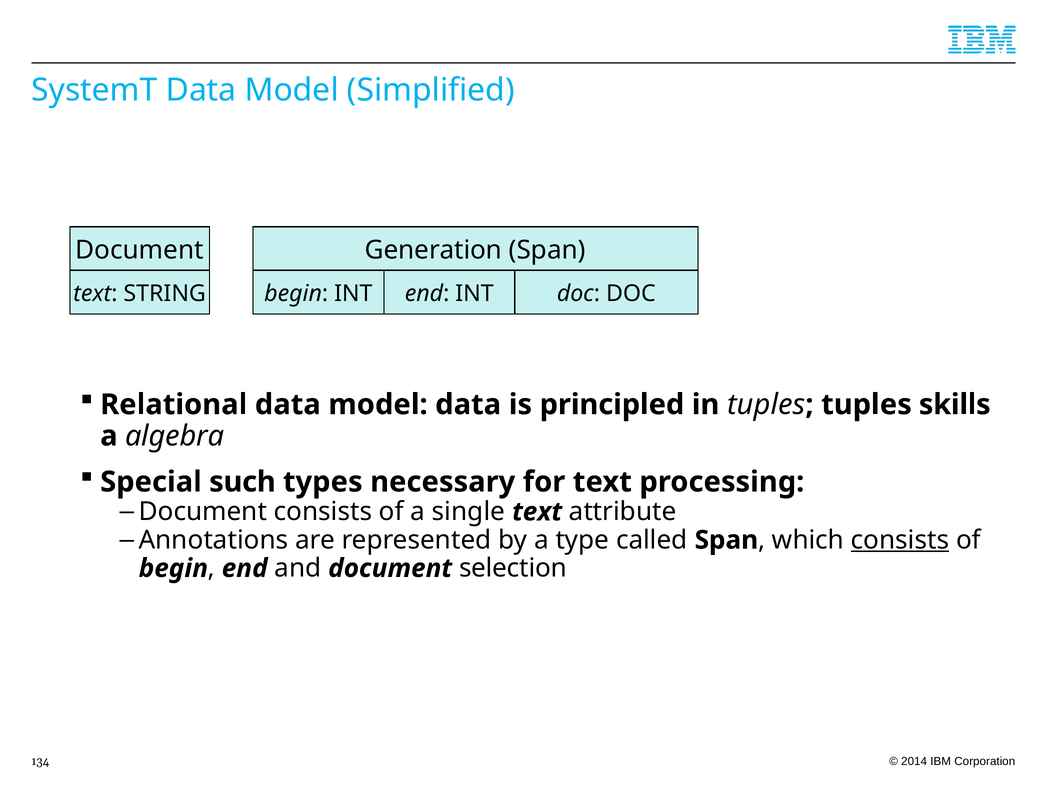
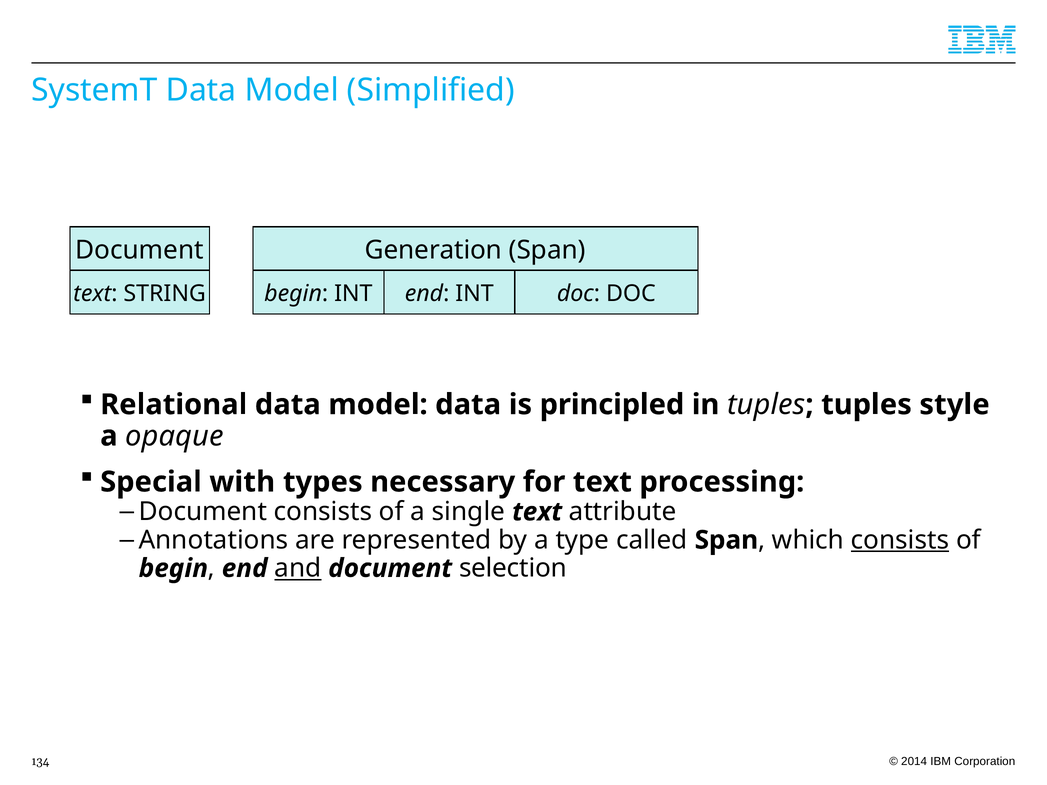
skills: skills -> style
algebra: algebra -> opaque
such: such -> with
and underline: none -> present
